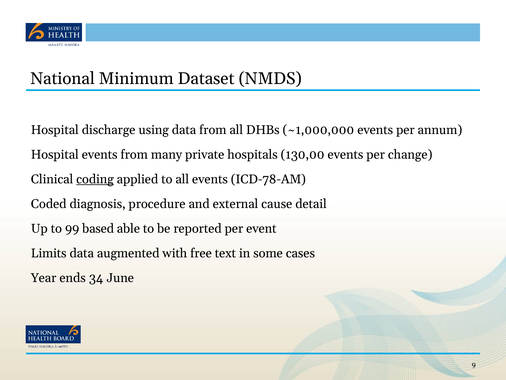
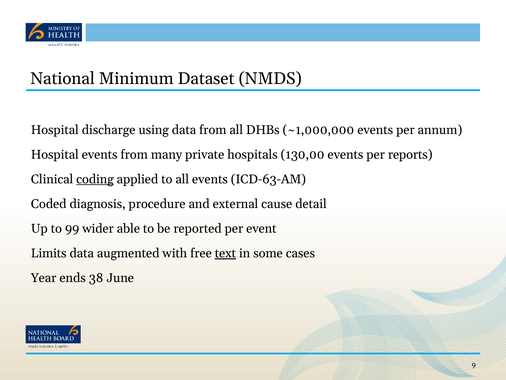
change: change -> reports
ICD-78-AM: ICD-78-AM -> ICD-63-AM
based: based -> wider
text underline: none -> present
34: 34 -> 38
